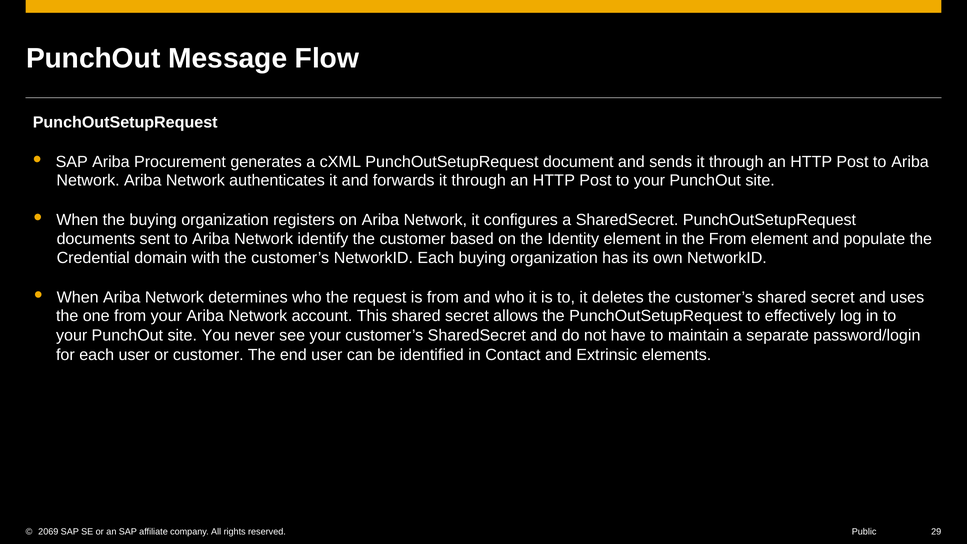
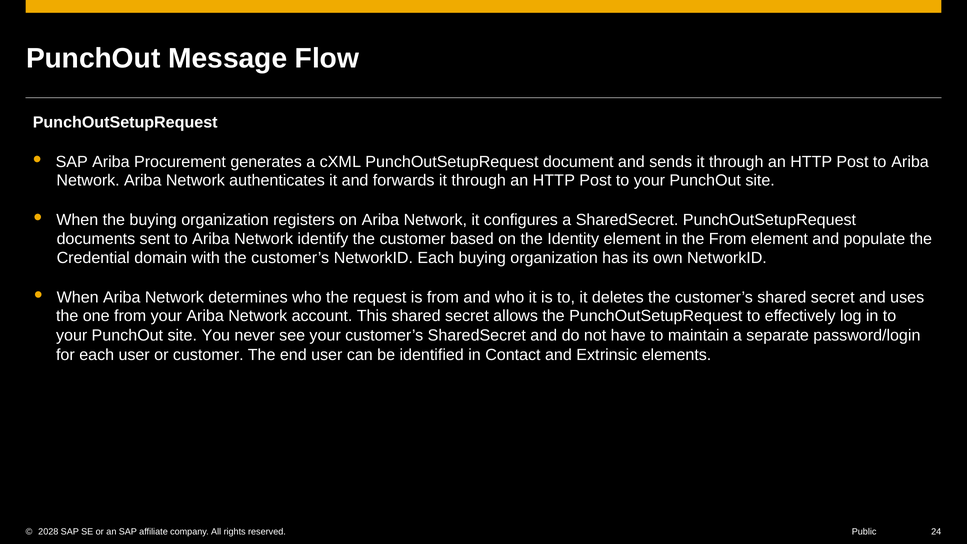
2069: 2069 -> 2028
29: 29 -> 24
